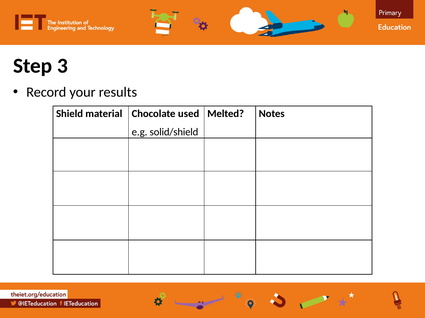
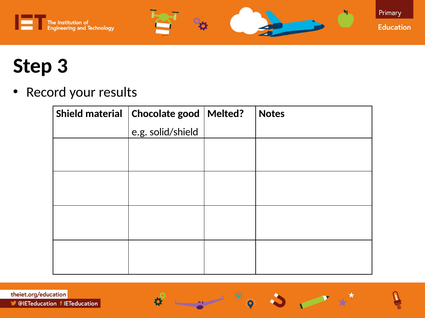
used: used -> good
